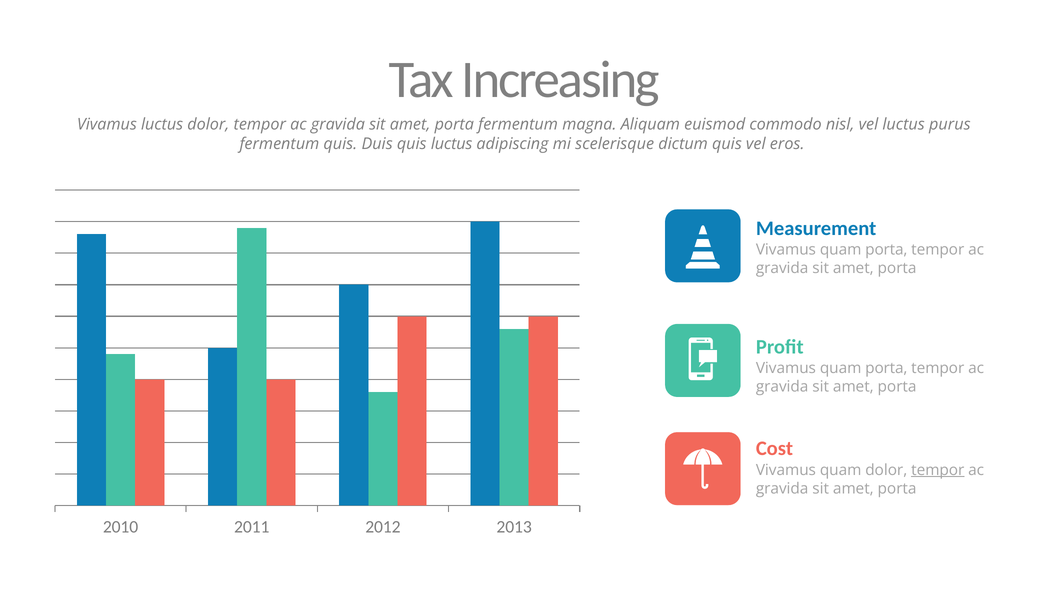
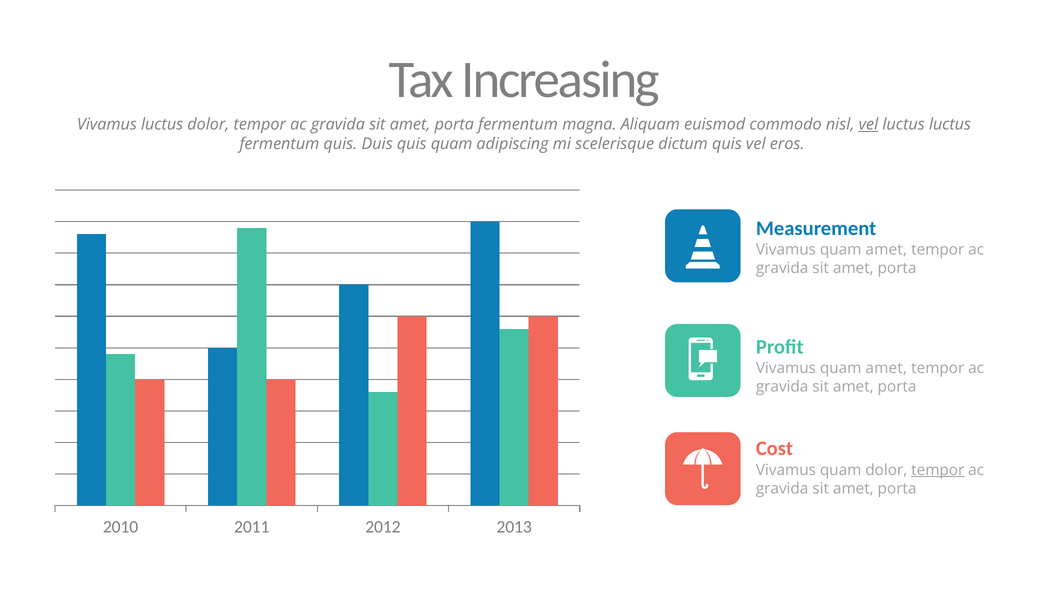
vel at (868, 125) underline: none -> present
luctus purus: purus -> luctus
quis luctus: luctus -> quam
porta at (886, 250): porta -> amet
porta at (886, 368): porta -> amet
